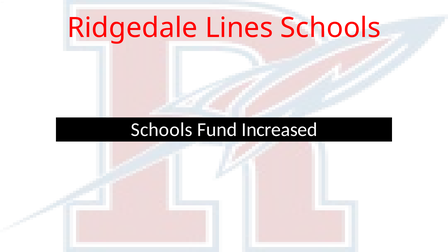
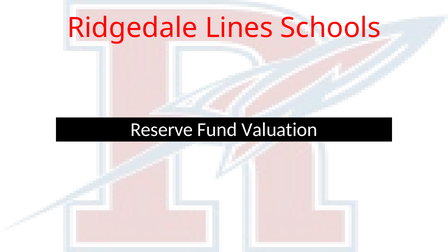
Schools at (162, 130): Schools -> Reserve
Increased: Increased -> Valuation
